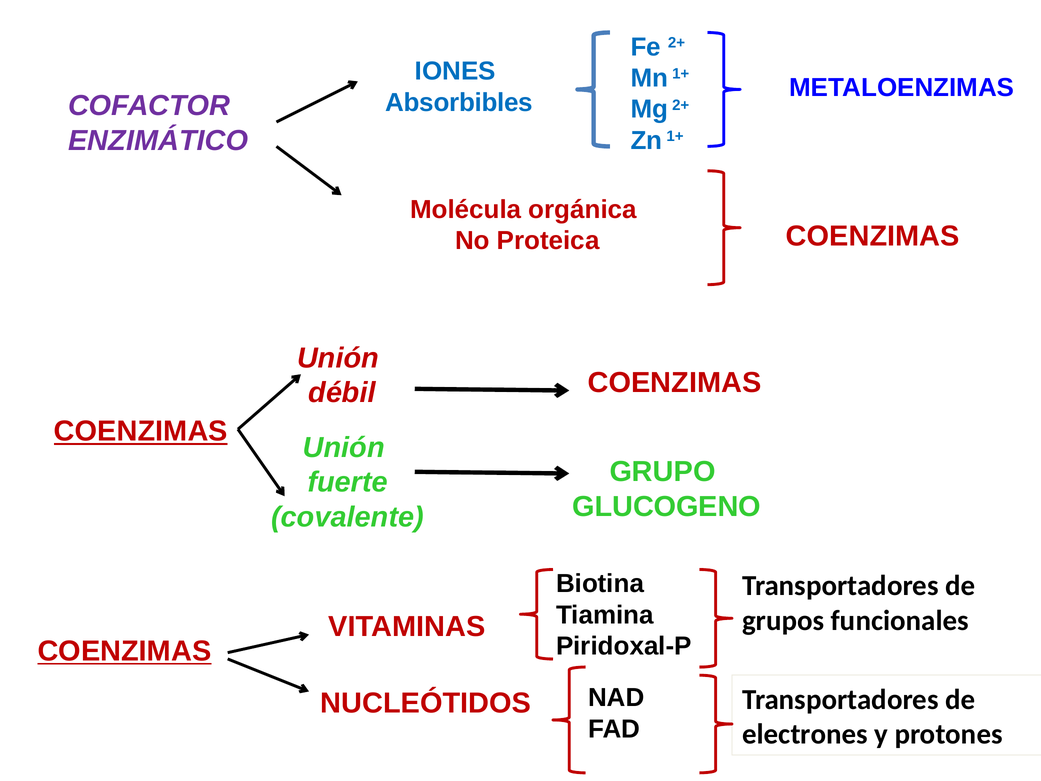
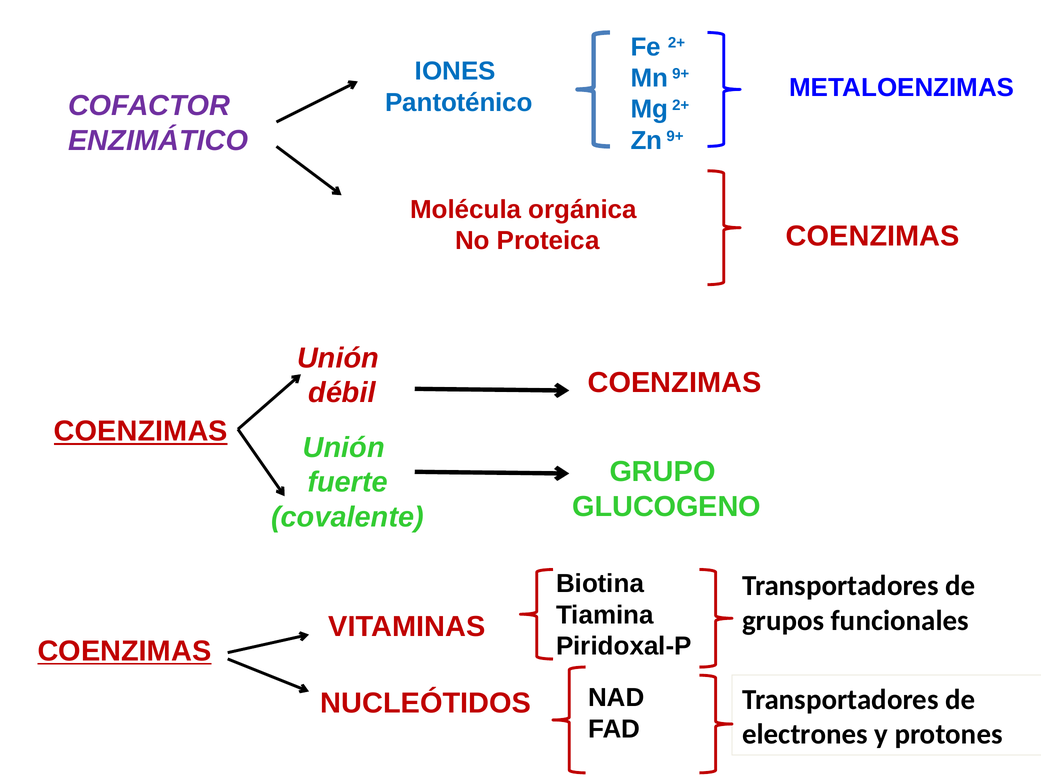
Mn 1+: 1+ -> 9+
Absorbibles: Absorbibles -> Pantoténico
Zn 1+: 1+ -> 9+
